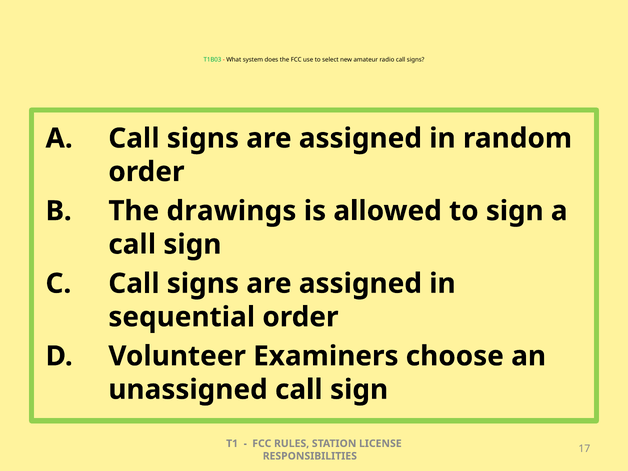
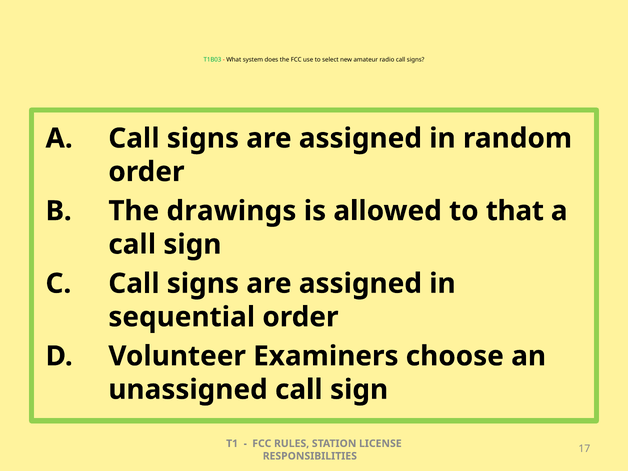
to sign: sign -> that
